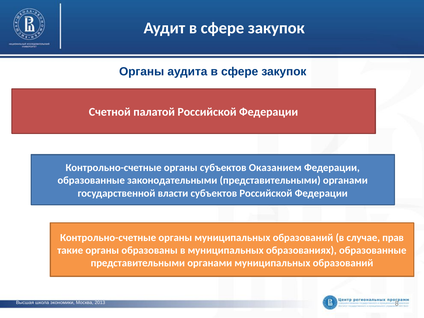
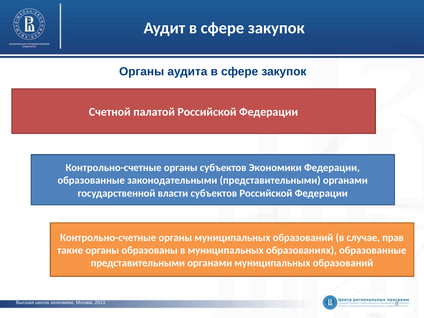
субъектов Оказанием: Оказанием -> Экономики
